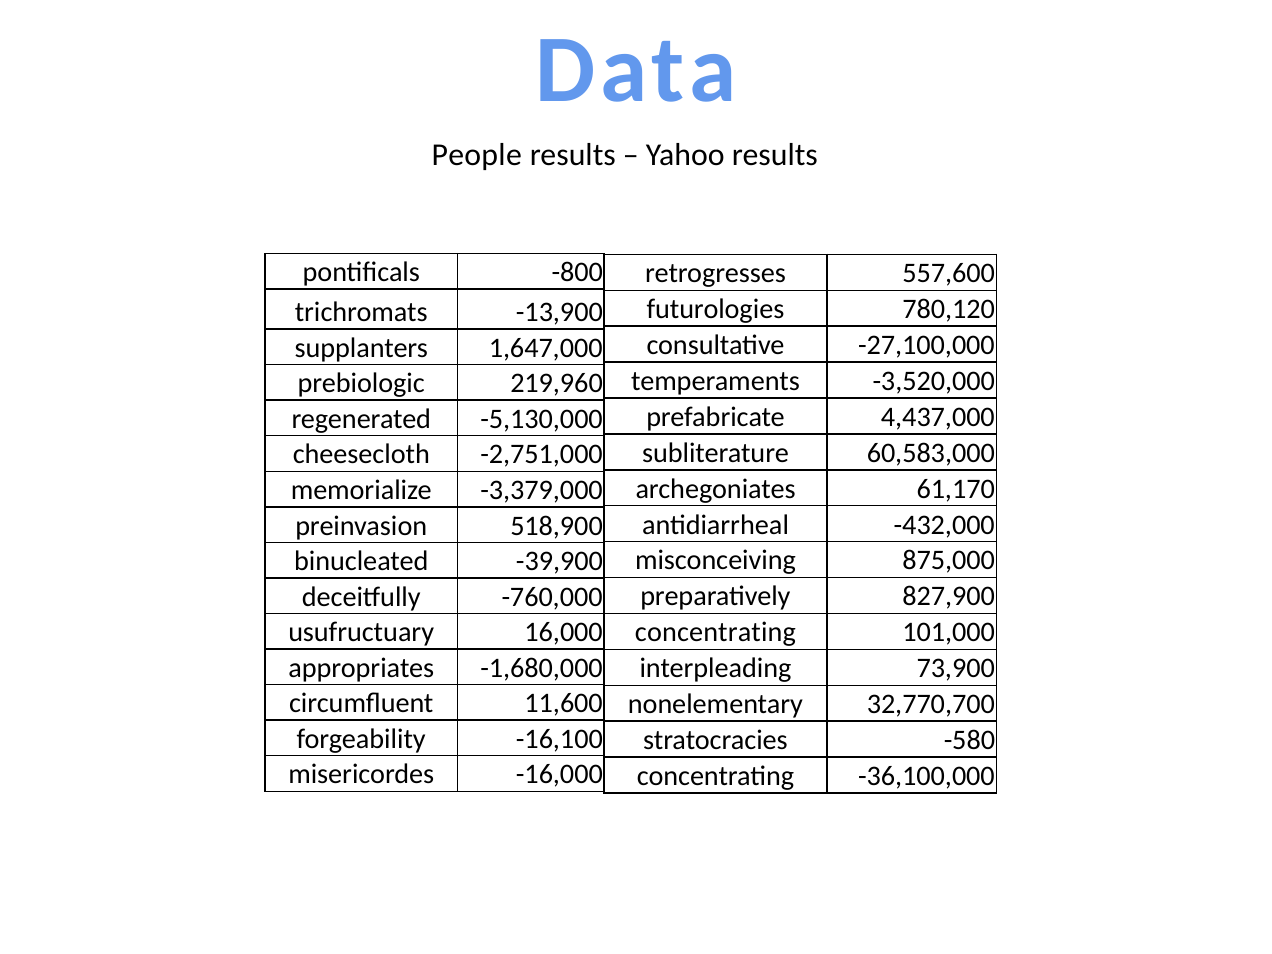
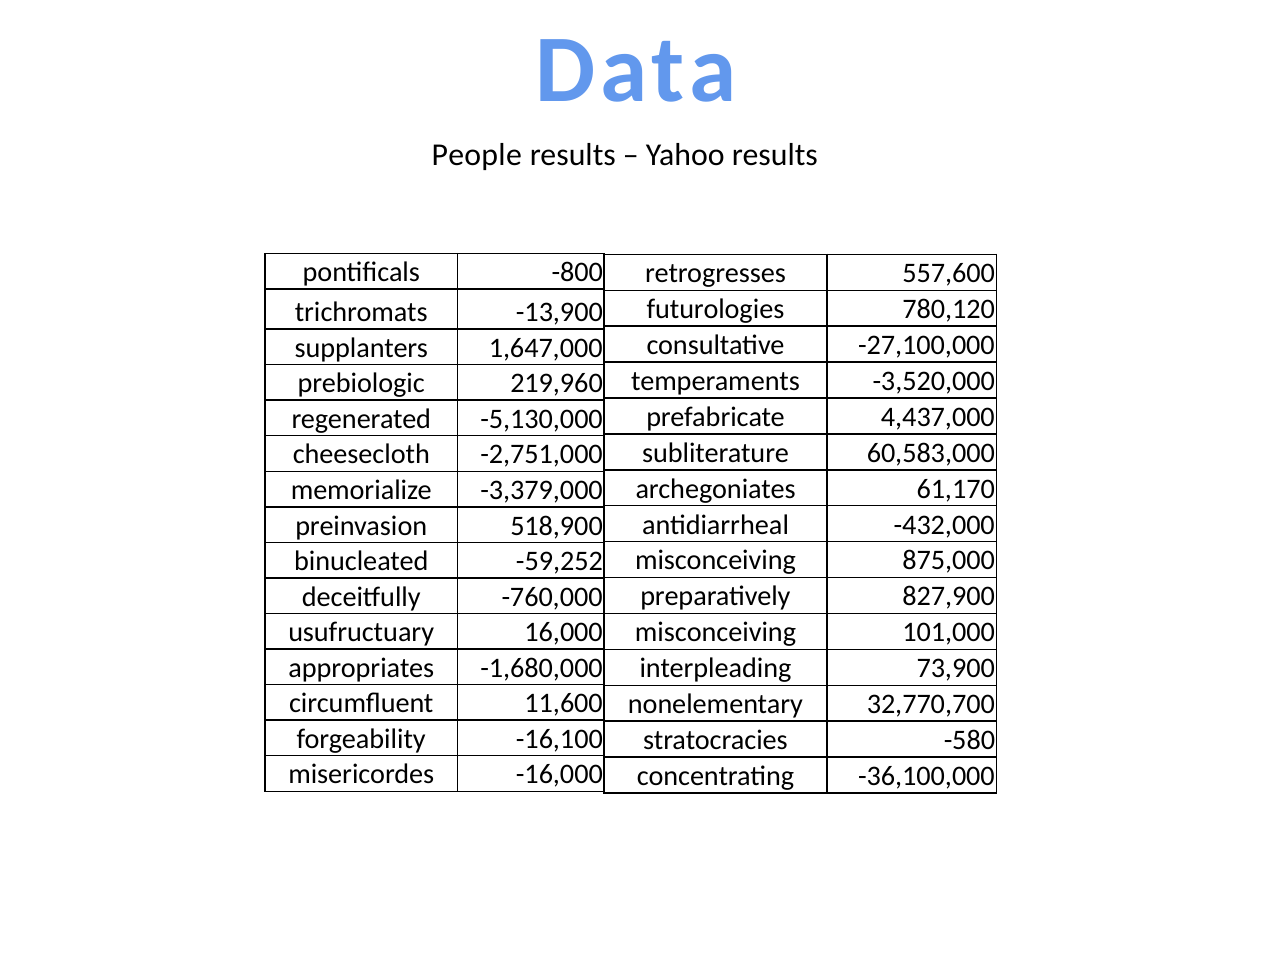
-39,900: -39,900 -> -59,252
concentrating at (715, 632): concentrating -> misconceiving
